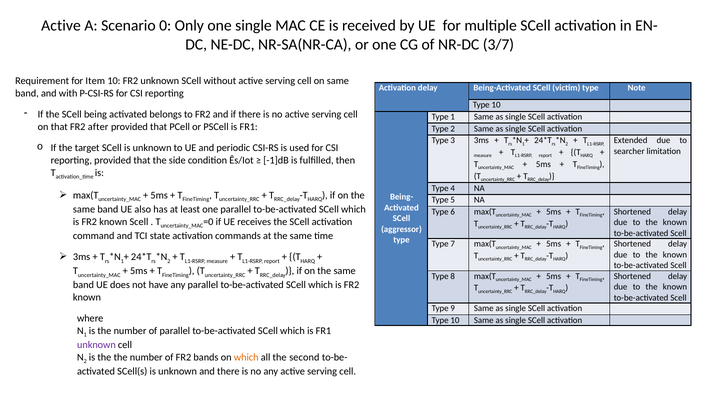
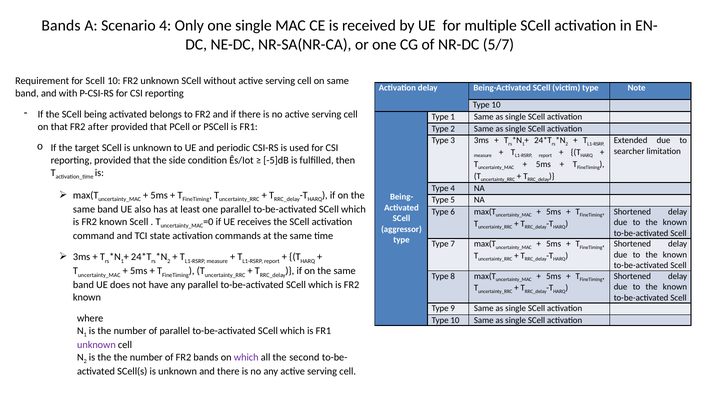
Active at (61, 26): Active -> Bands
Scenario 0: 0 -> 4
3/7: 3/7 -> 5/7
for Item: Item -> Scell
-1]dB: -1]dB -> -5]dB
which at (246, 357) colour: orange -> purple
